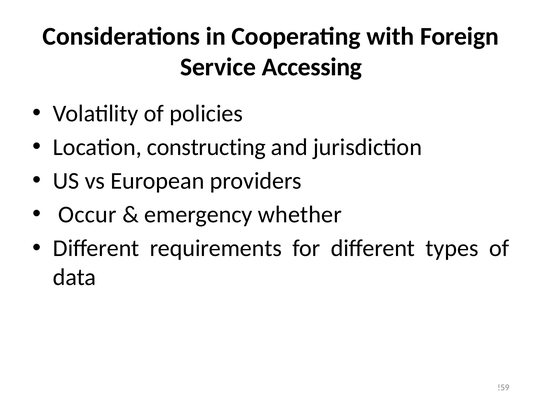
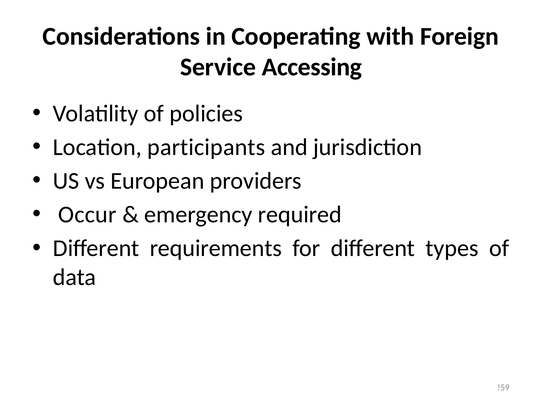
constructing: constructing -> participants
whether: whether -> required
